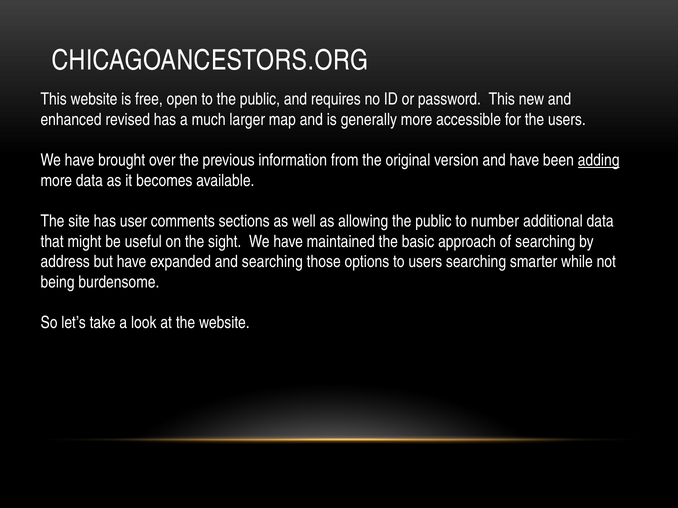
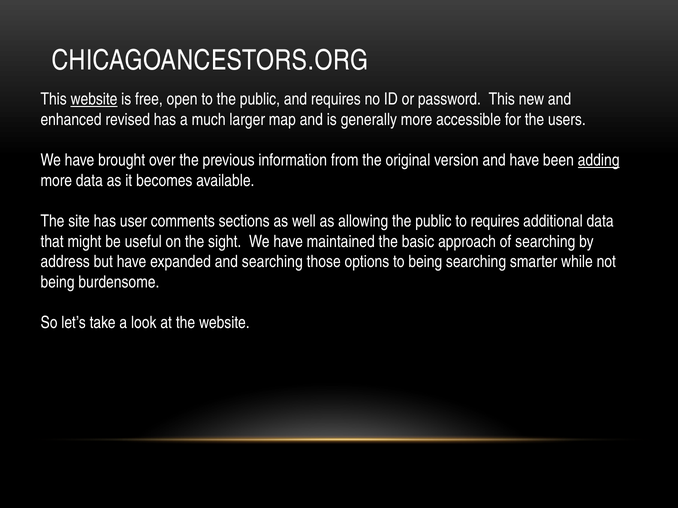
website at (94, 99) underline: none -> present
to number: number -> requires
to users: users -> being
